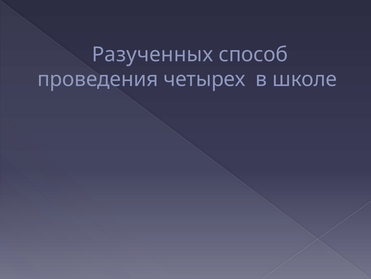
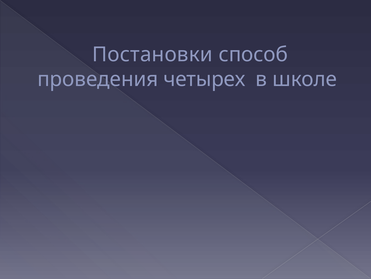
Разученных: Разученных -> Постановки
